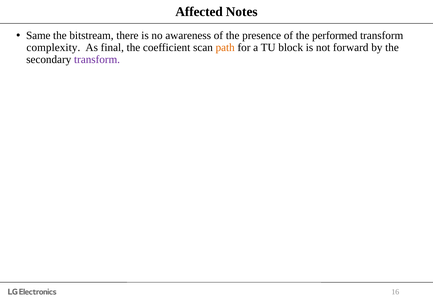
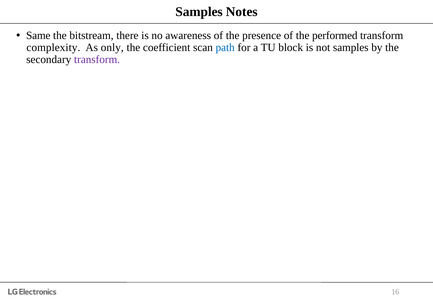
Affected at (199, 12): Affected -> Samples
final: final -> only
path colour: orange -> blue
not forward: forward -> samples
